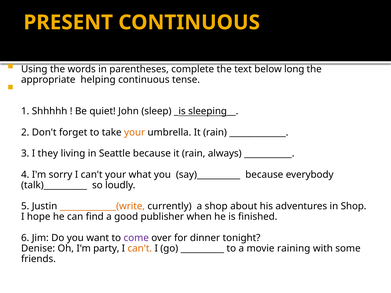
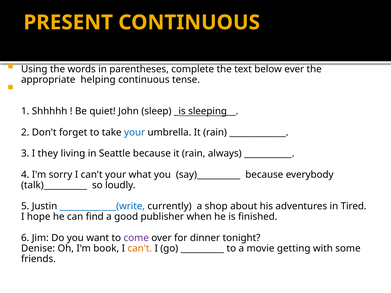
long: long -> ever
your at (135, 132) colour: orange -> blue
_____________(write colour: orange -> blue
in Shop: Shop -> Tired
party: party -> book
raining: raining -> getting
